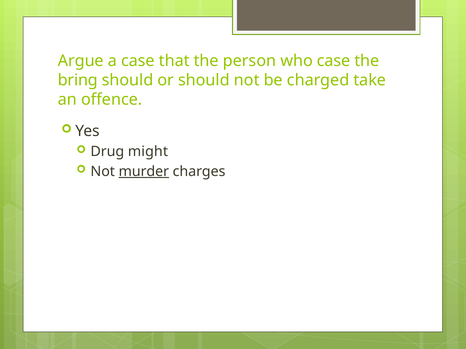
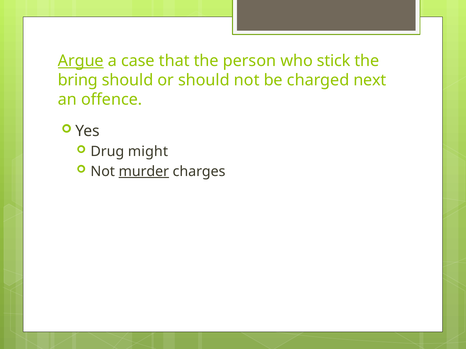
Argue underline: none -> present
who case: case -> stick
take: take -> next
